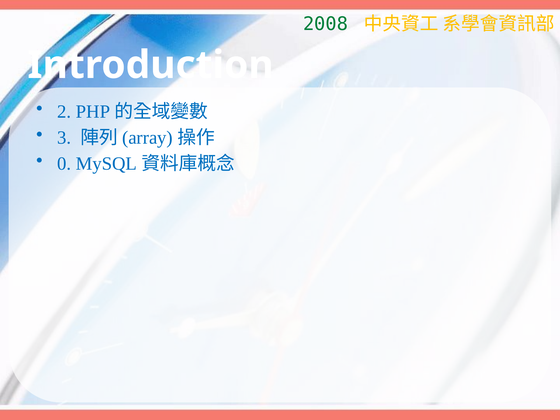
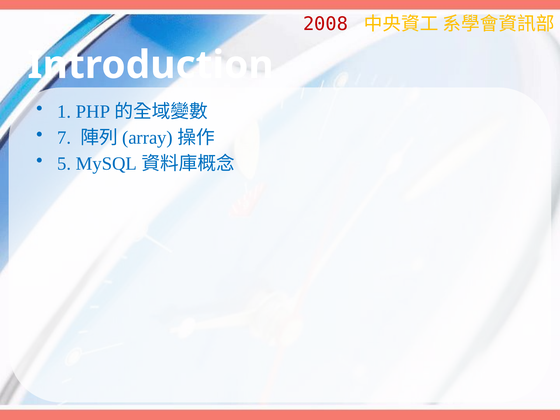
2008 colour: green -> red
2: 2 -> 1
3: 3 -> 7
0: 0 -> 5
